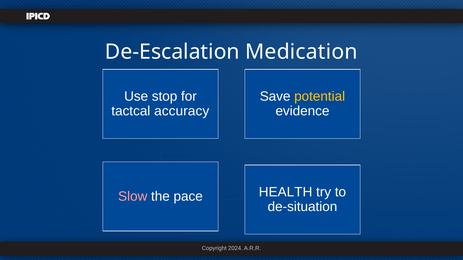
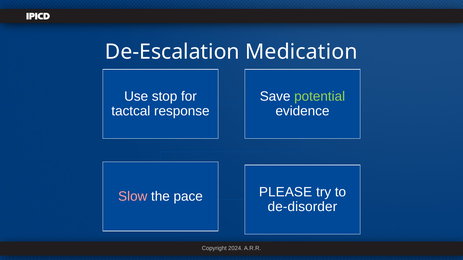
potential colour: yellow -> light green
accuracy: accuracy -> response
HEALTH: HEALTH -> PLEASE
de-situation: de-situation -> de-disorder
